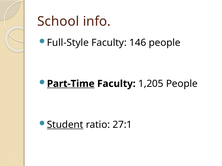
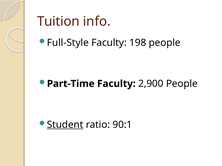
School: School -> Tuition
146: 146 -> 198
Part-Time underline: present -> none
1,205: 1,205 -> 2,900
27:1: 27:1 -> 90:1
